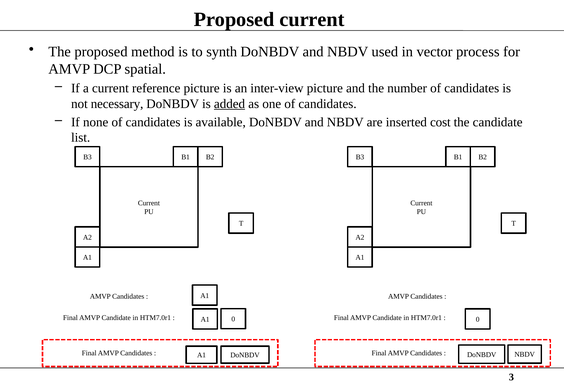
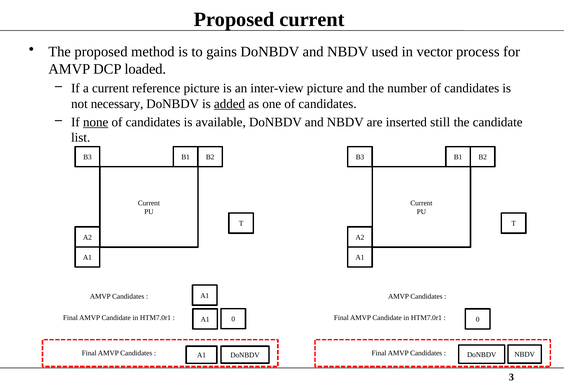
synth: synth -> gains
spatial: spatial -> loaded
none underline: none -> present
cost: cost -> still
